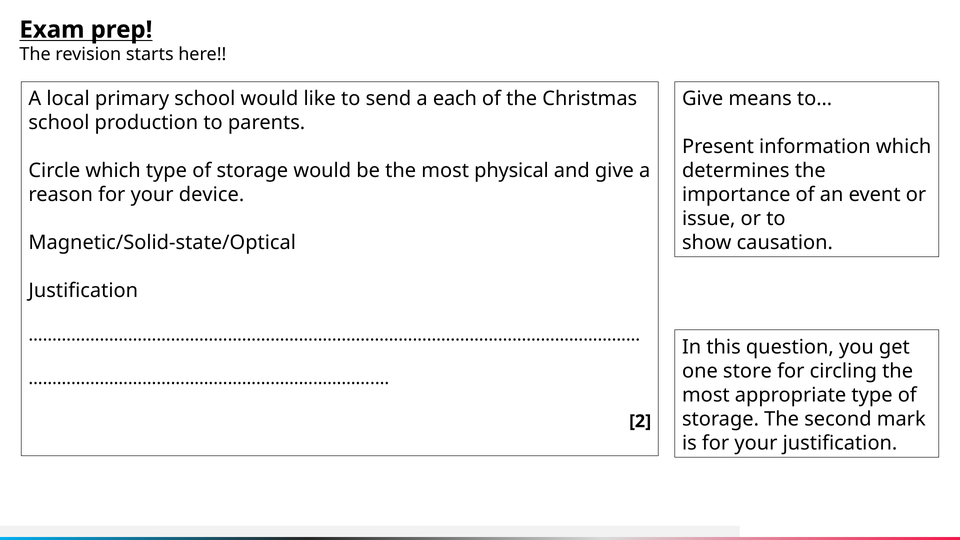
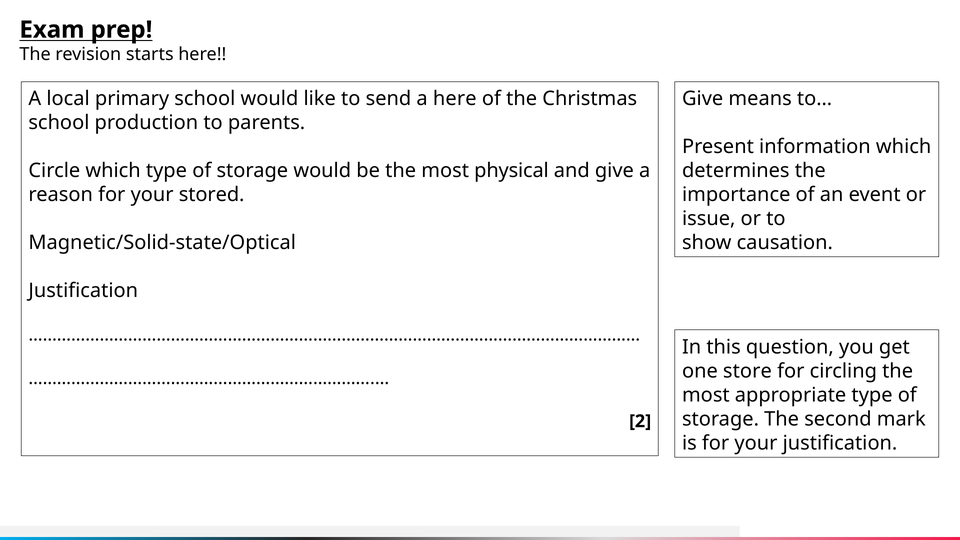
a each: each -> here
device: device -> stored
